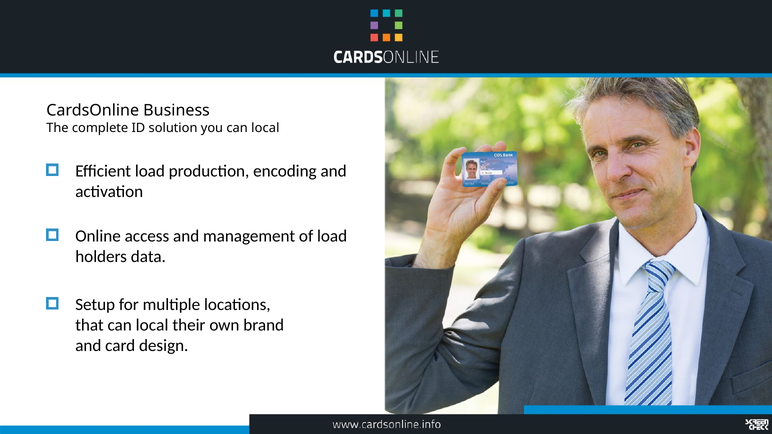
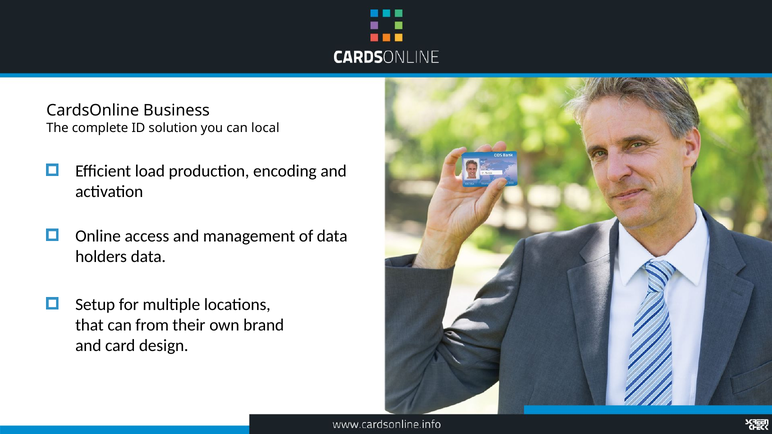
of load: load -> data
that can local: local -> from
